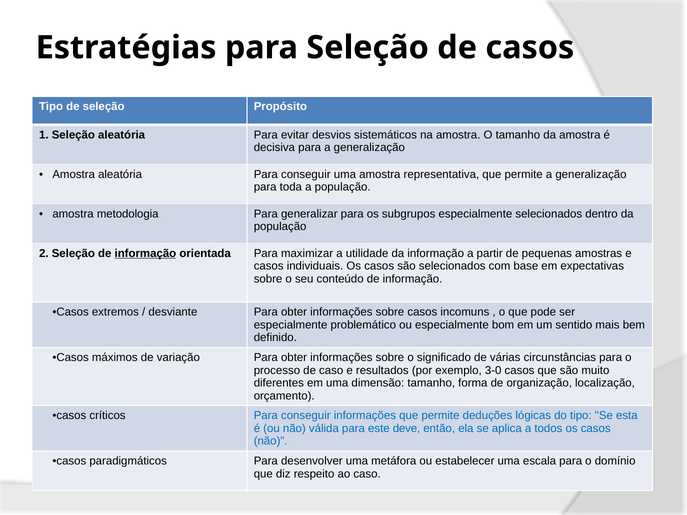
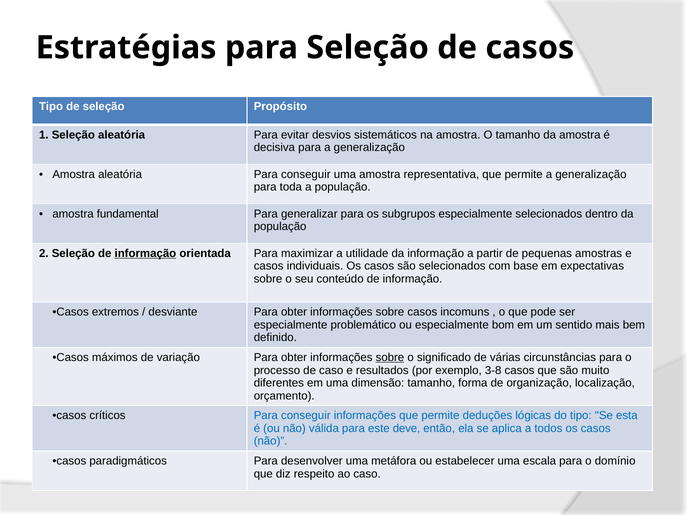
metodologia: metodologia -> fundamental
sobre at (390, 358) underline: none -> present
3-0: 3-0 -> 3-8
